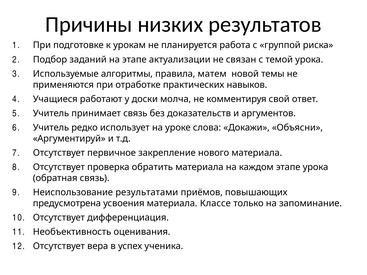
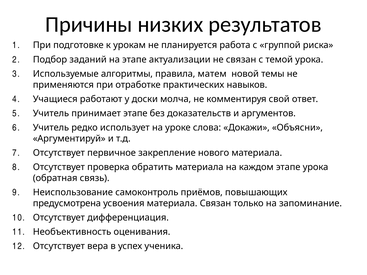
принимает связь: связь -> этапе
результатами: результатами -> самоконтроль
материала Классе: Классе -> Связан
